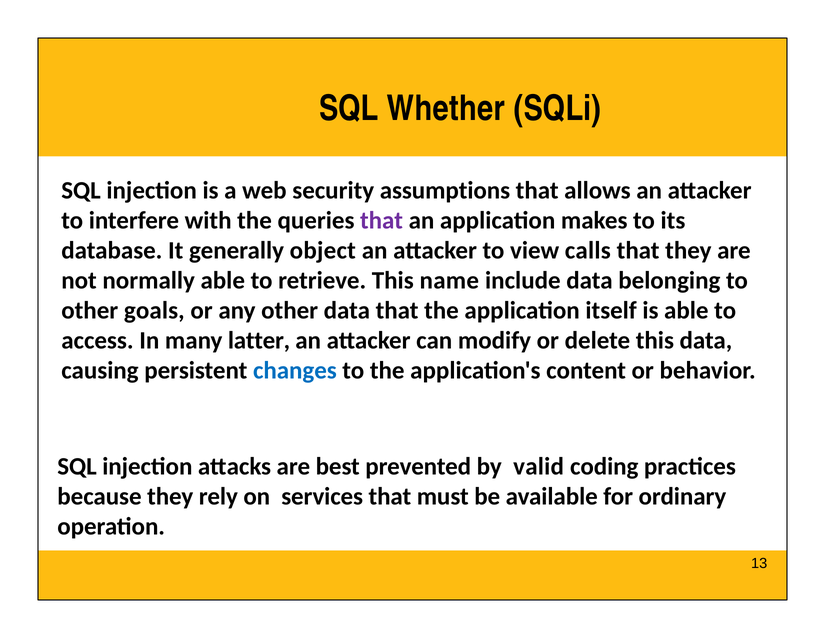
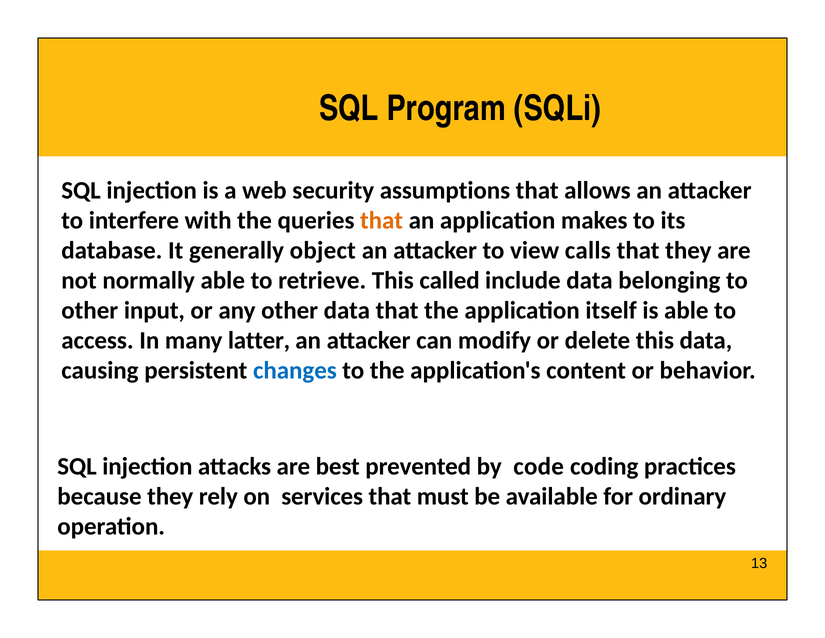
Whether: Whether -> Program
that at (382, 220) colour: purple -> orange
name: name -> called
goals: goals -> input
valid: valid -> code
